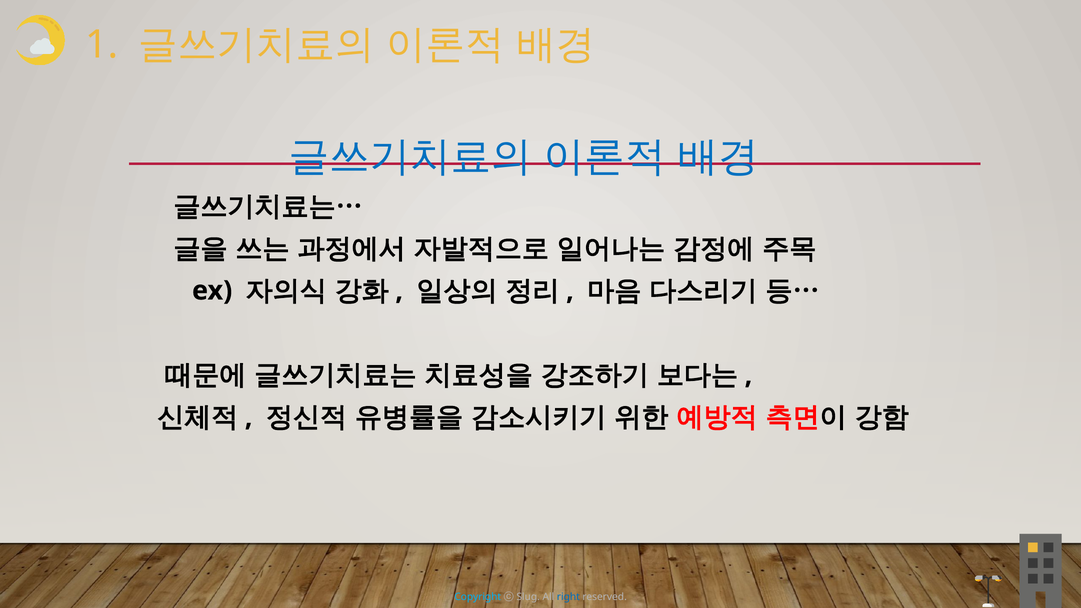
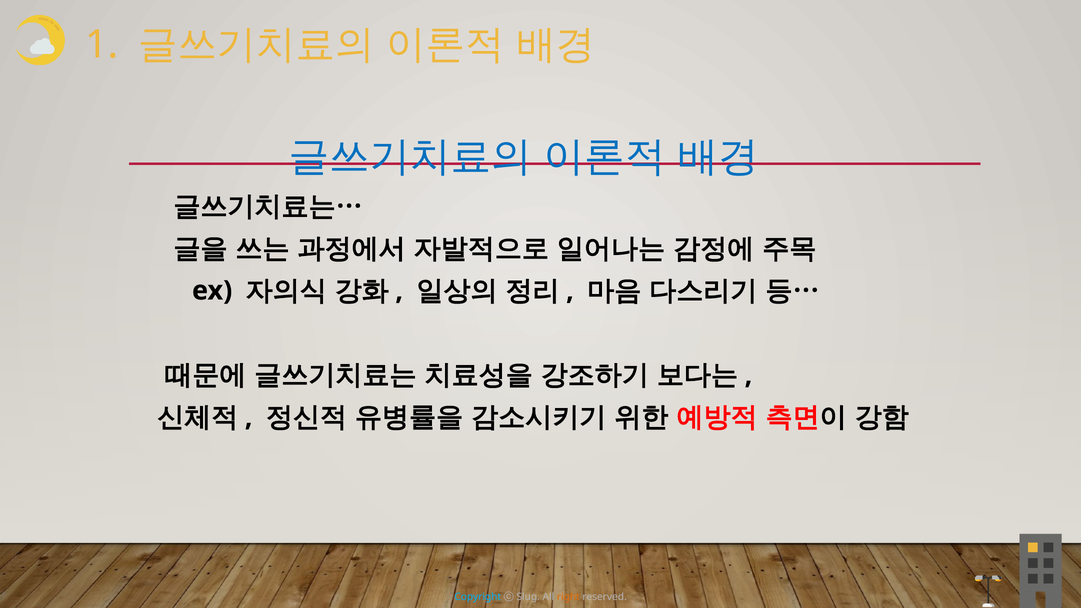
right colour: blue -> orange
